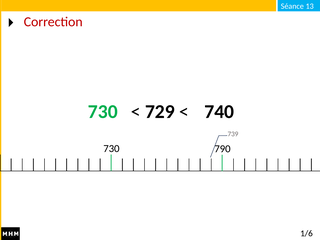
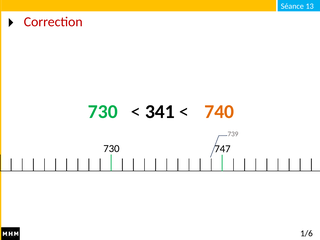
729: 729 -> 341
740 colour: black -> orange
790: 790 -> 747
